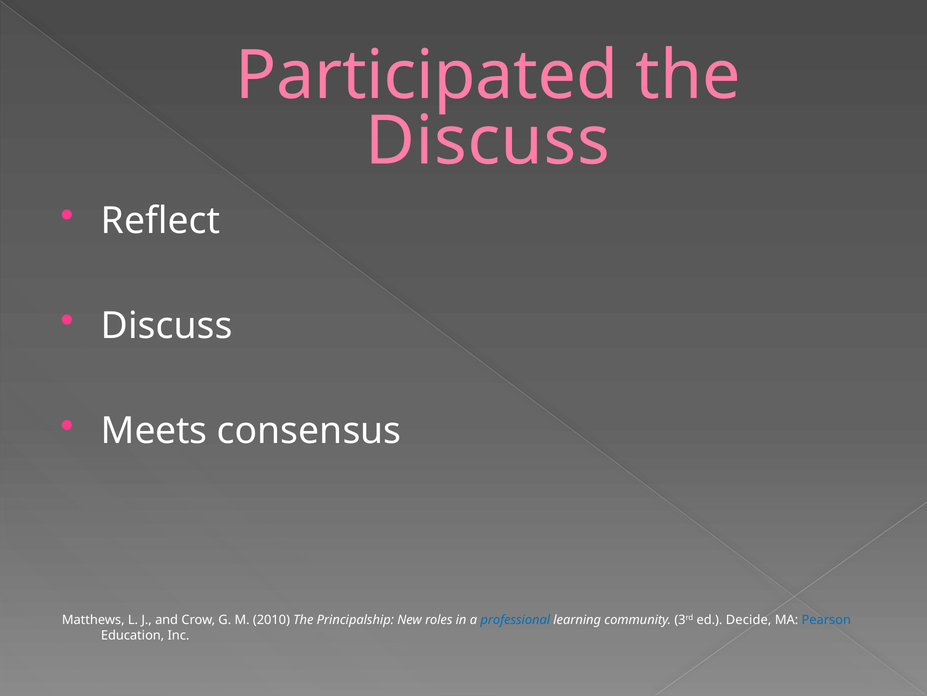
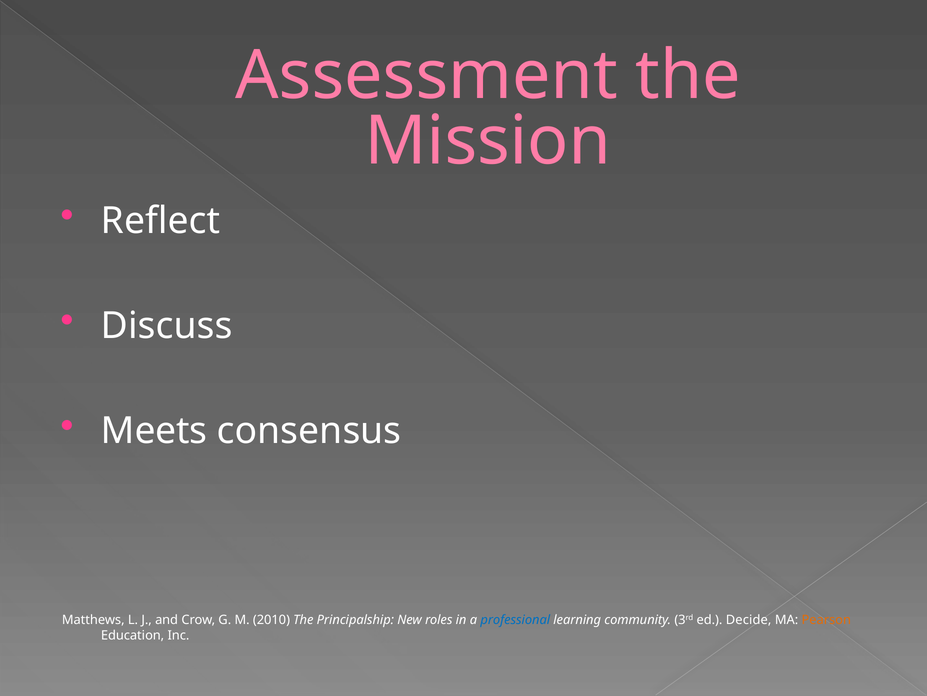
Participated: Participated -> Assessment
Discuss at (488, 141): Discuss -> Mission
Pearson colour: blue -> orange
